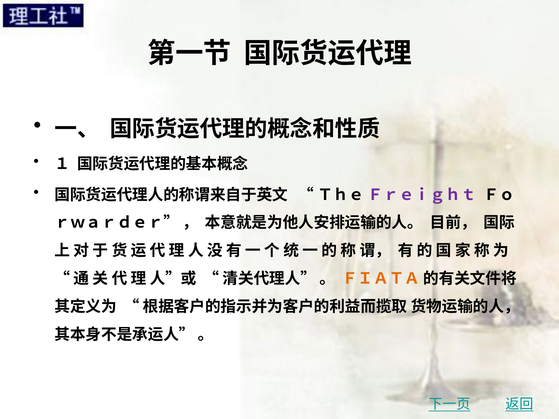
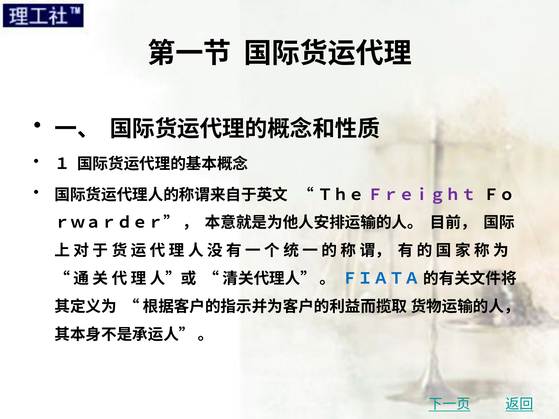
ＦＩＡＴＡ colour: orange -> blue
